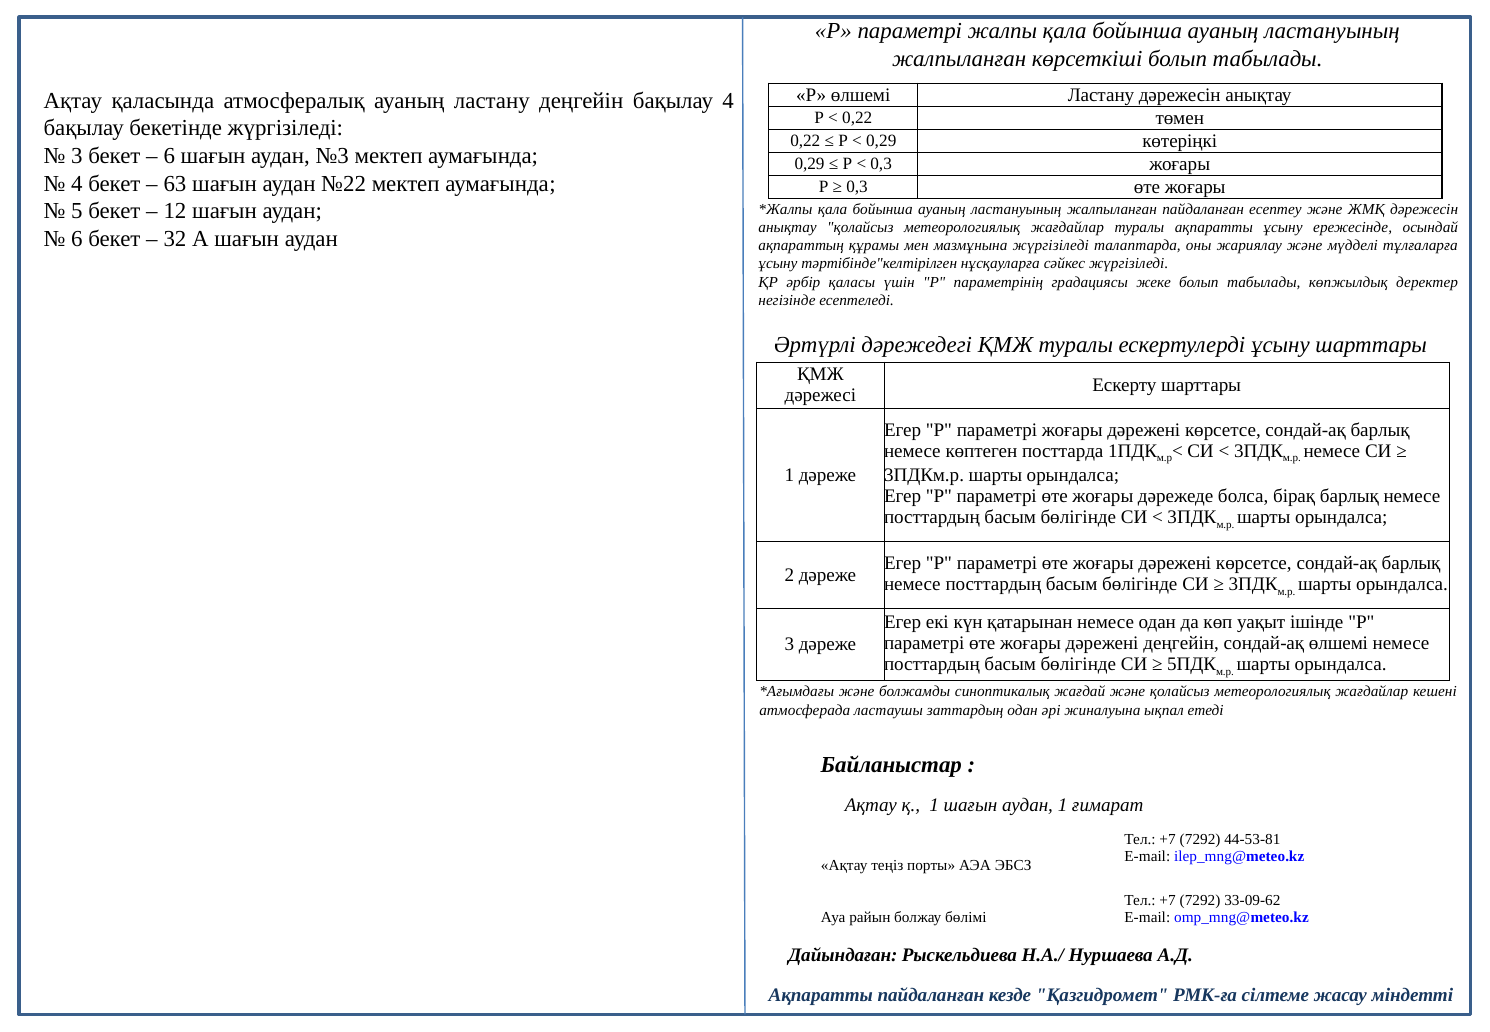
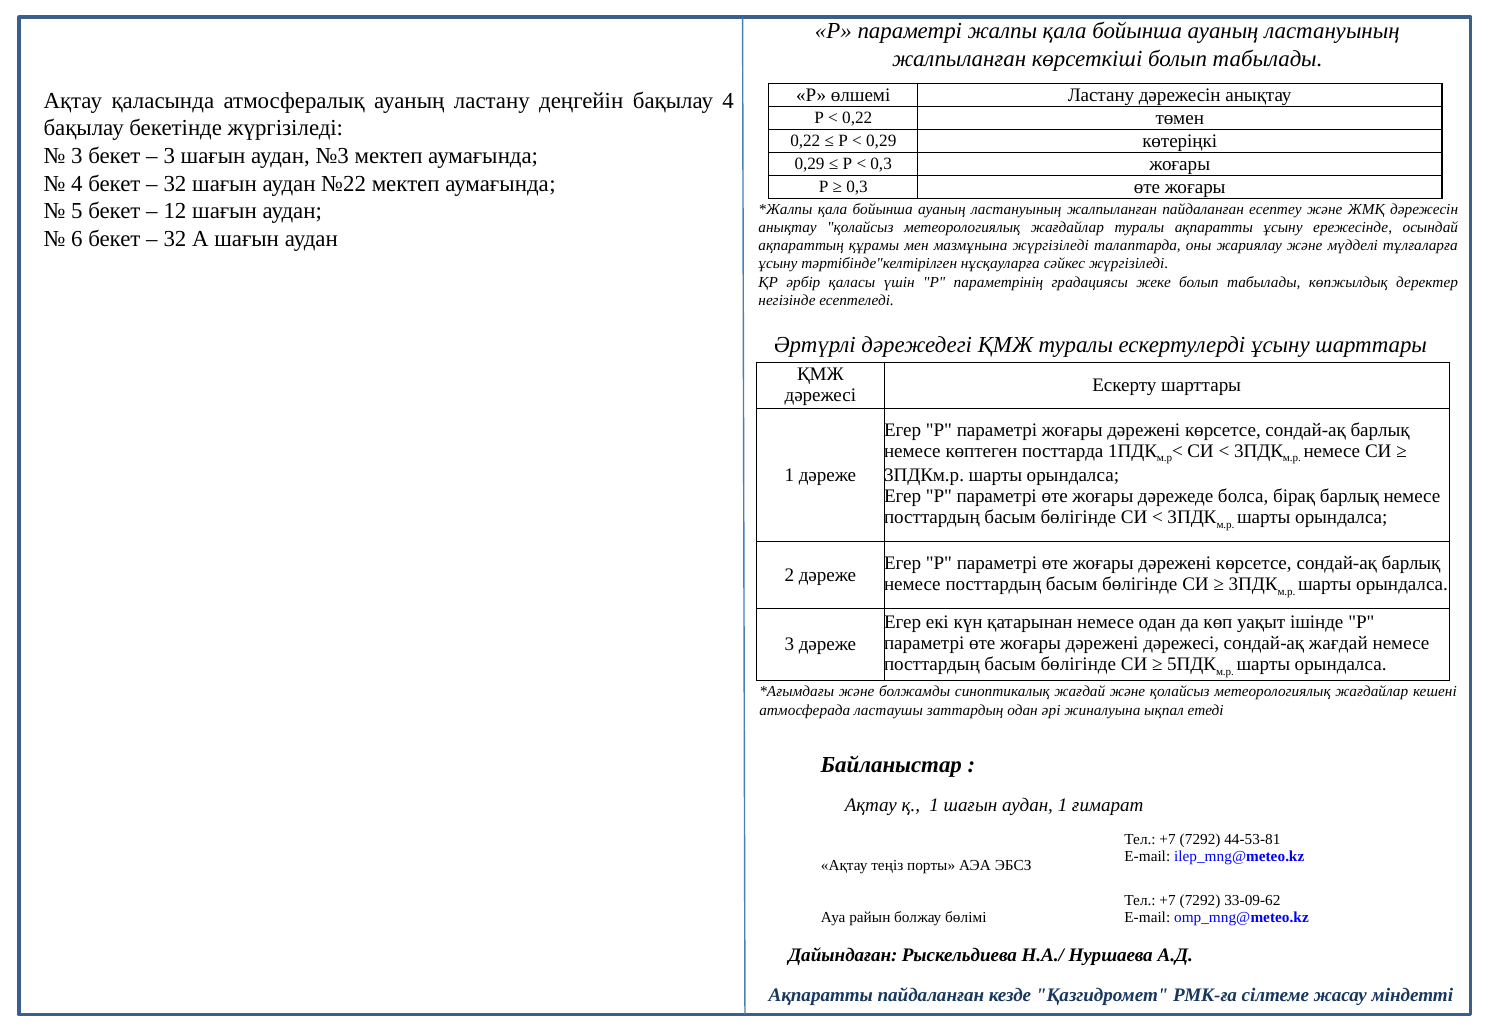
6 at (169, 156): 6 -> 3
63 at (175, 183): 63 -> 32
дәрежені деңгейін: деңгейін -> дәрежесі
сондай-ақ өлшемі: өлшемі -> жағдай
